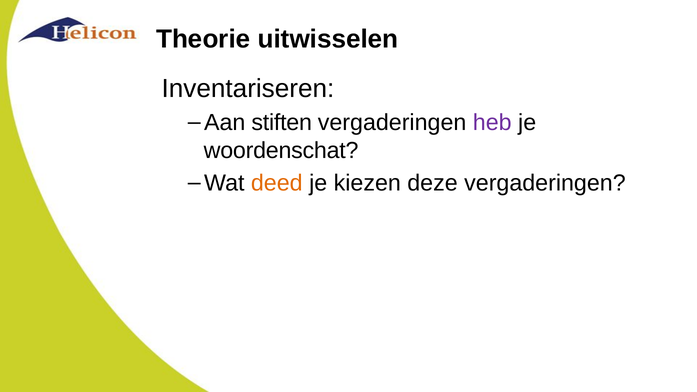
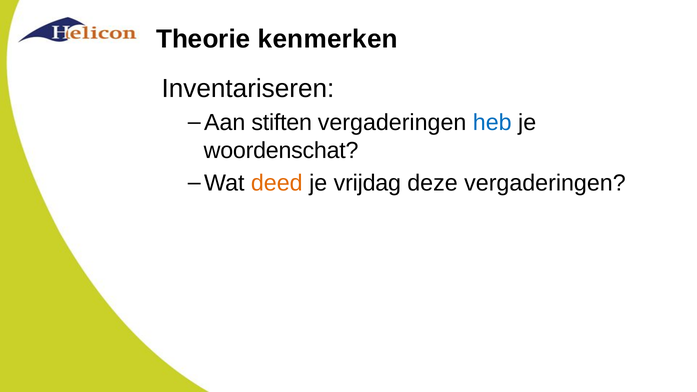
uitwisselen: uitwisselen -> kenmerken
heb colour: purple -> blue
kiezen: kiezen -> vrijdag
